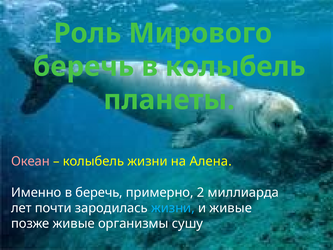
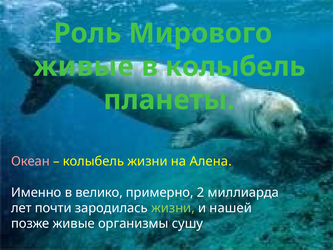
беречь at (84, 67): беречь -> живые
в беречь: беречь -> велико
жизни at (173, 208) colour: light blue -> light green
и живые: живые -> нашей
